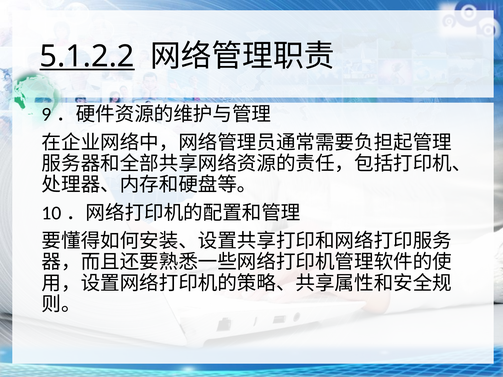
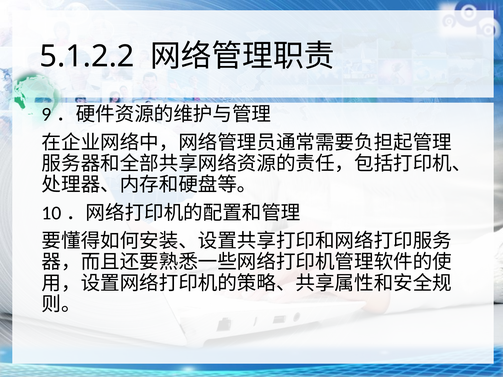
5.1.2.2 underline: present -> none
